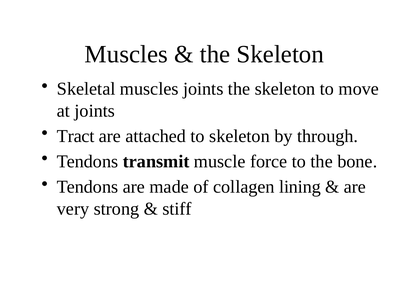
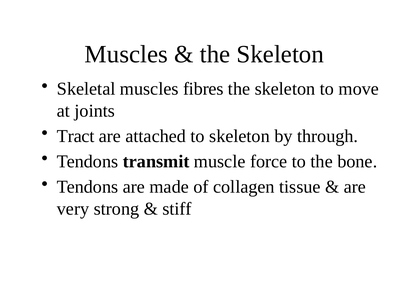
muscles joints: joints -> fibres
lining: lining -> tissue
